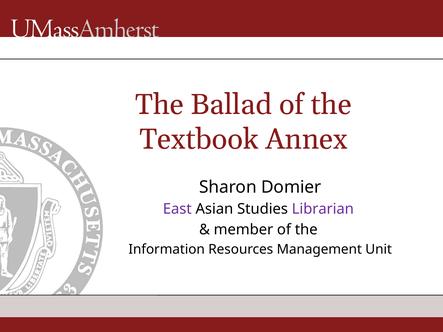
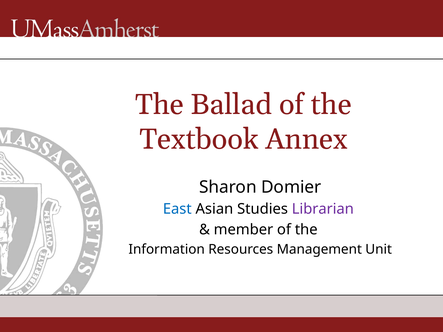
East colour: purple -> blue
